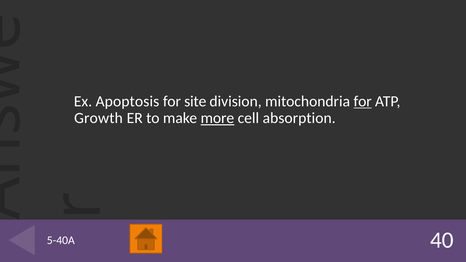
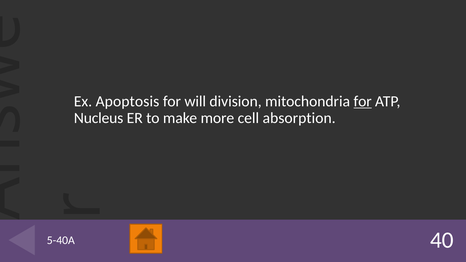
site: site -> will
Growth: Growth -> Nucleus
more underline: present -> none
